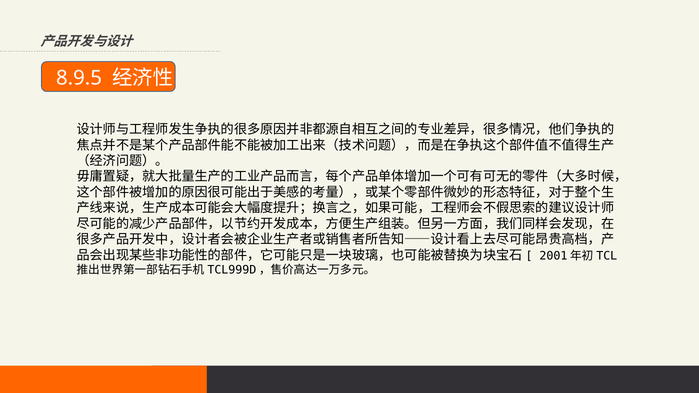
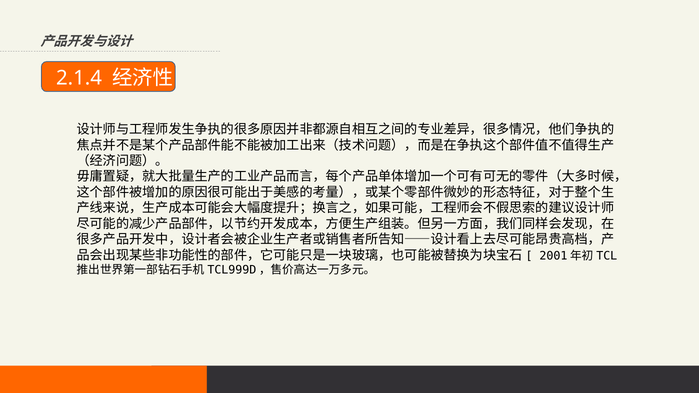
8.9.5: 8.9.5 -> 2.1.4
